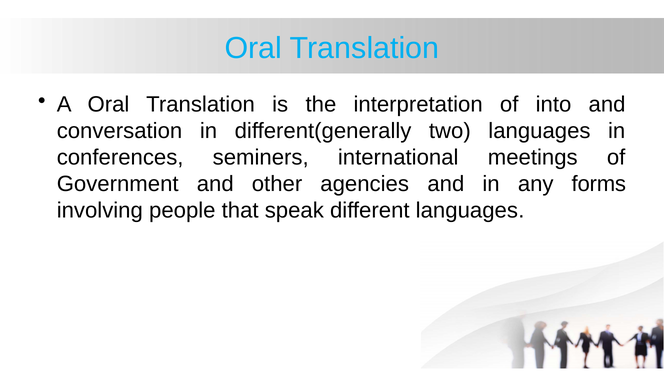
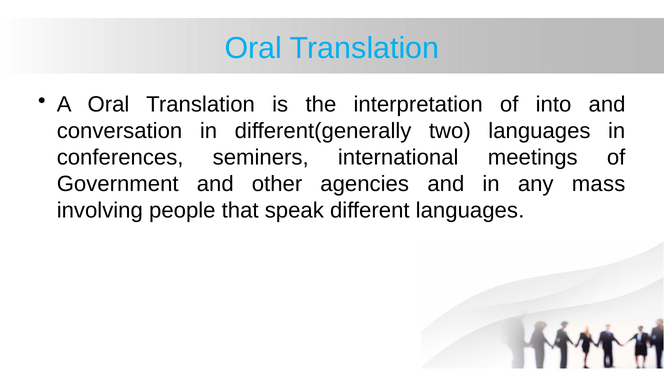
forms: forms -> mass
